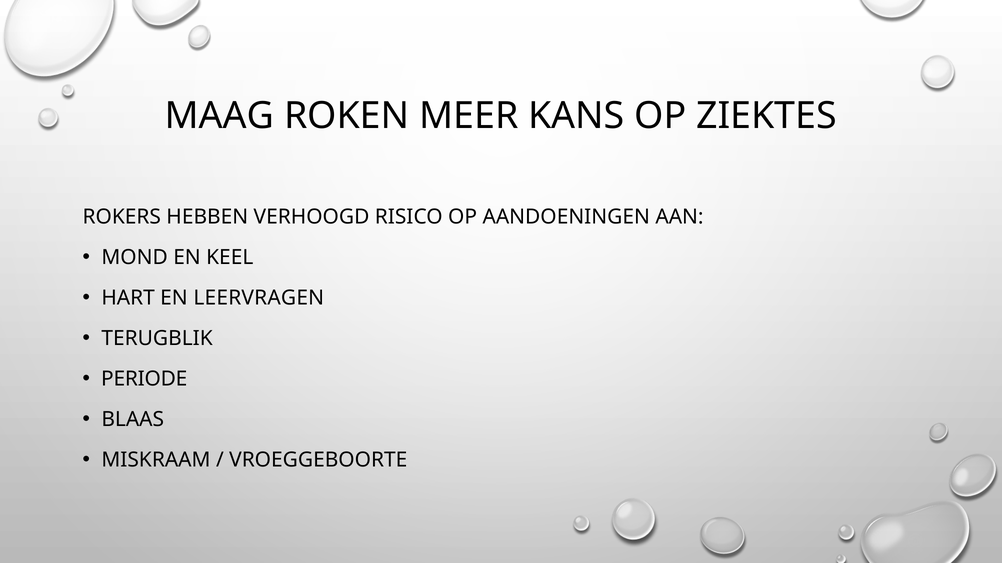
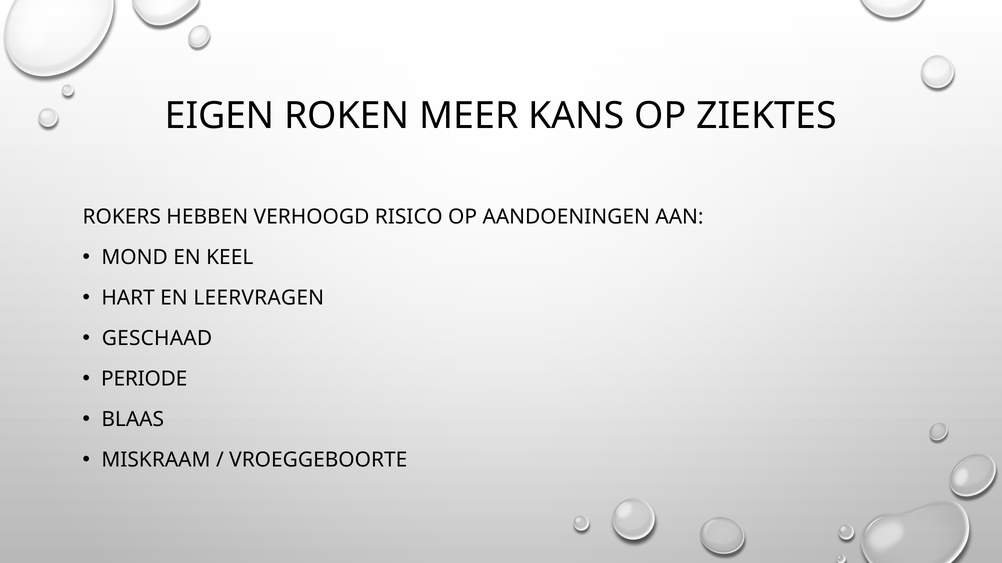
MAAG: MAAG -> EIGEN
TERUGBLIK: TERUGBLIK -> GESCHAAD
